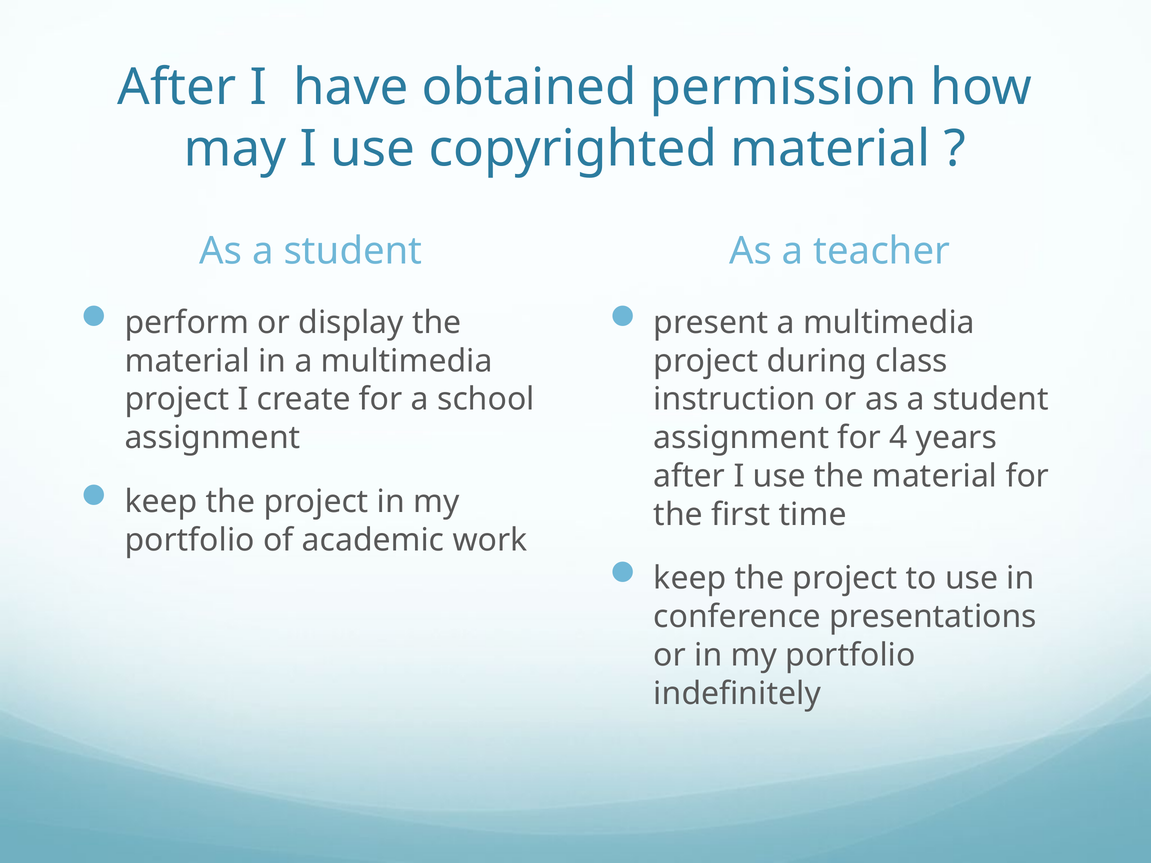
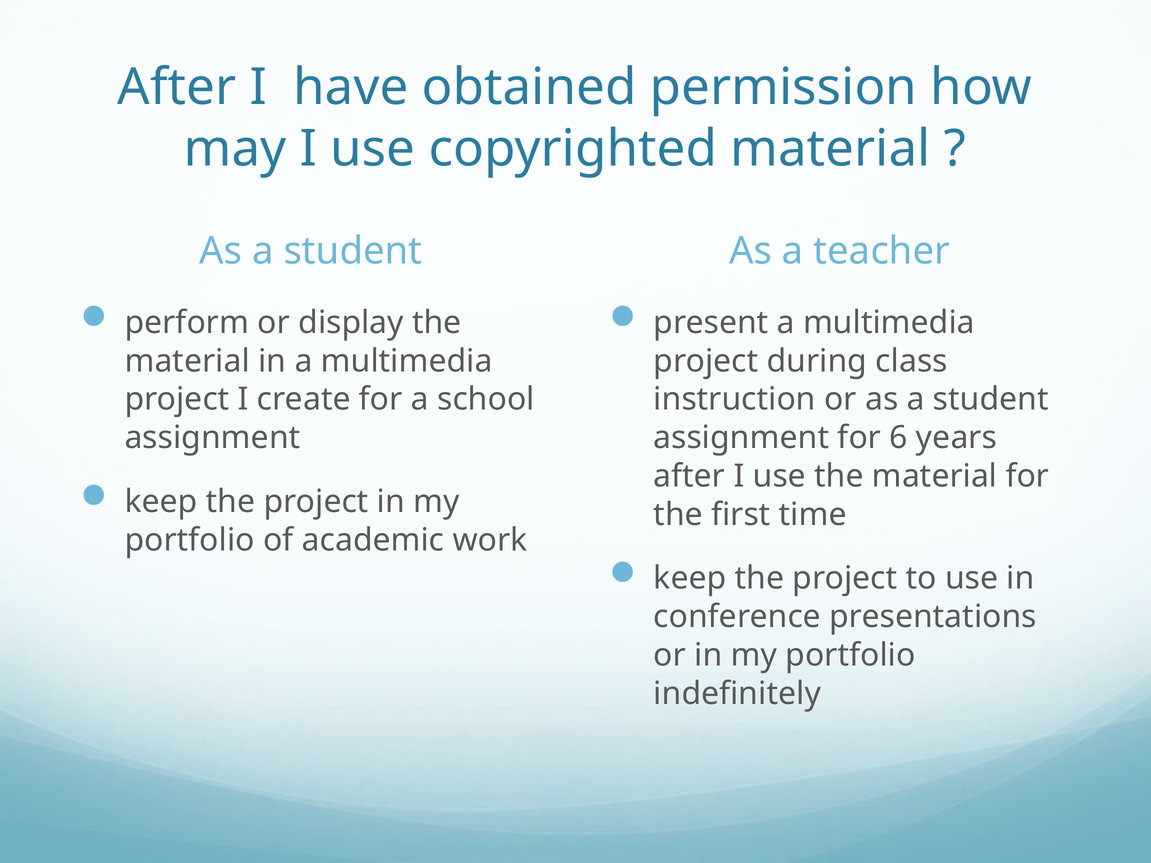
4: 4 -> 6
